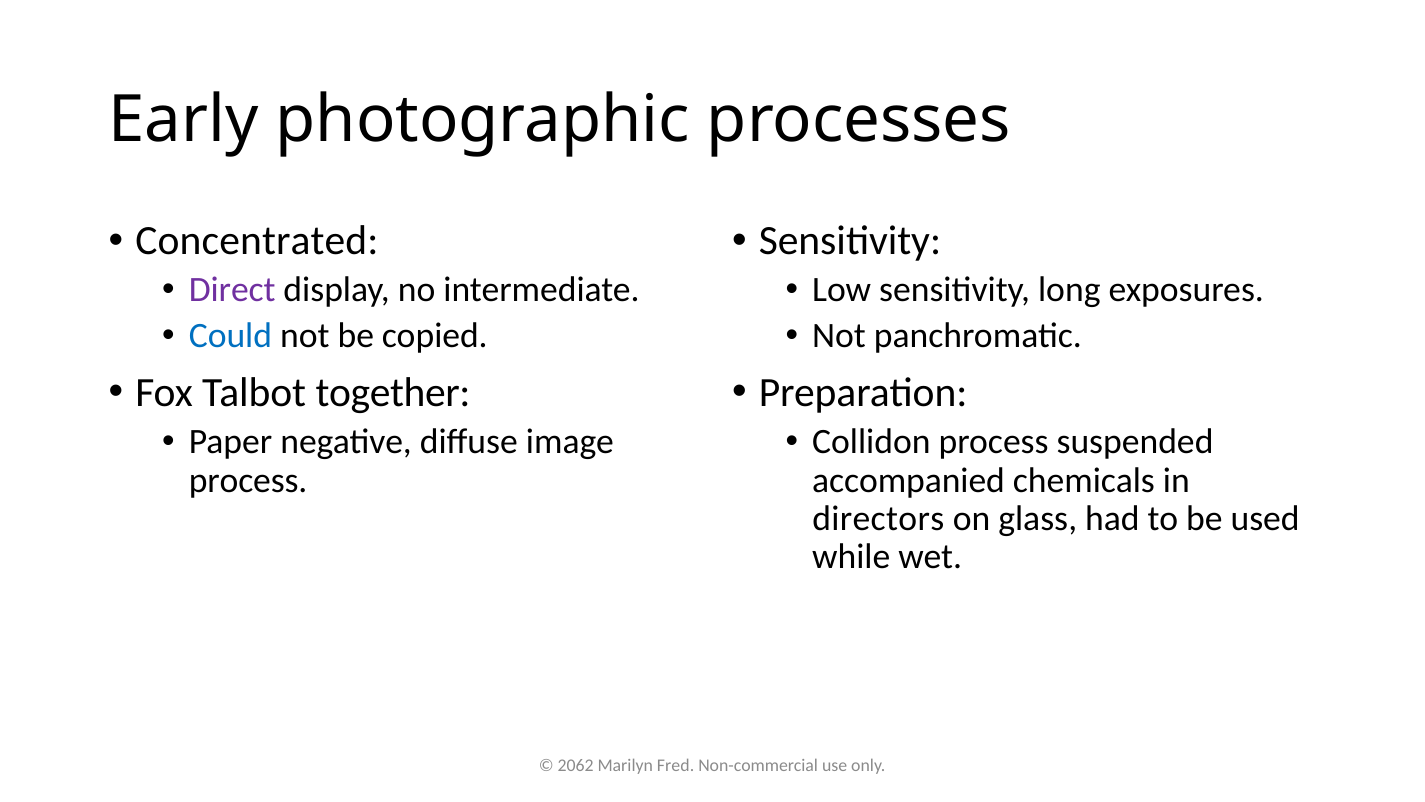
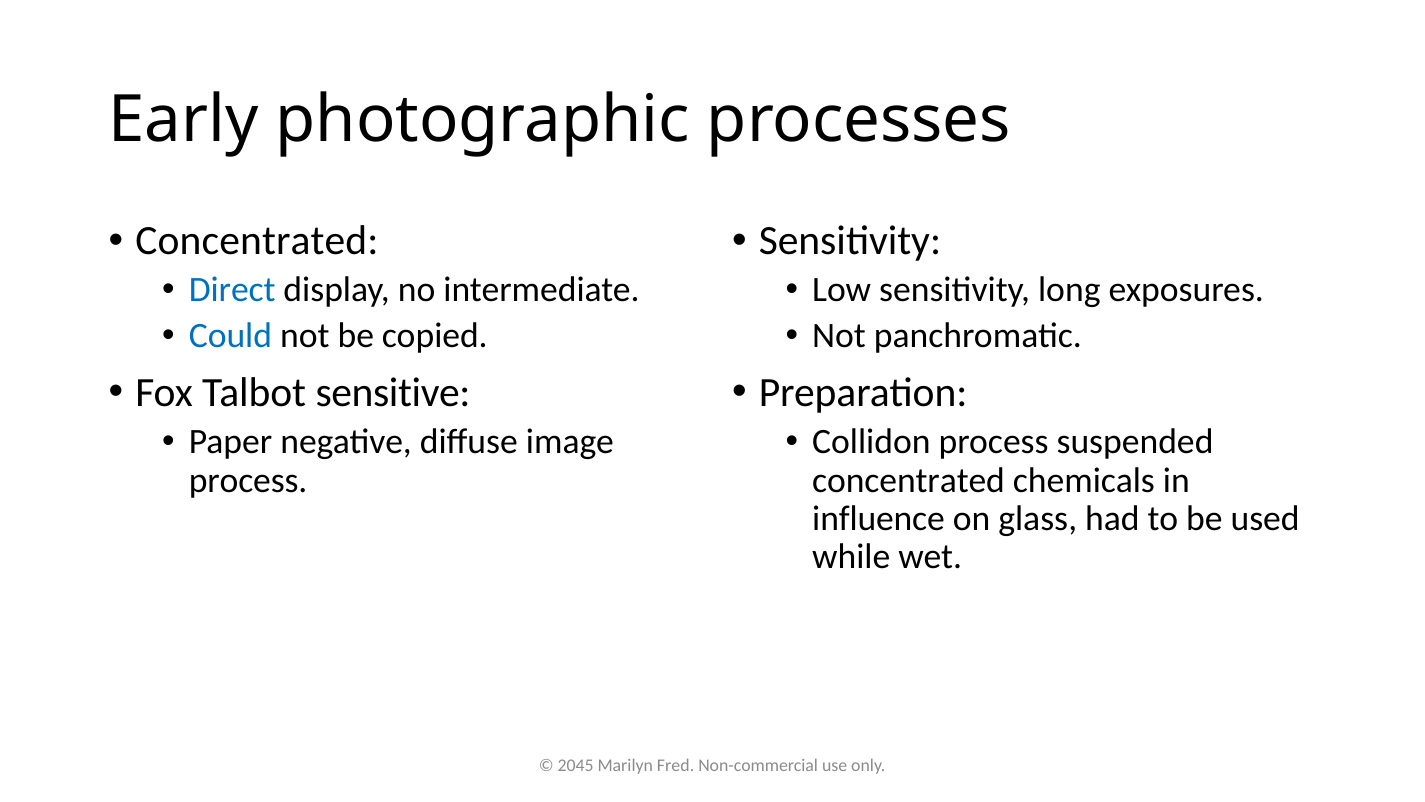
Direct colour: purple -> blue
together: together -> sensitive
accompanied at (909, 480): accompanied -> concentrated
directors: directors -> influence
2062: 2062 -> 2045
